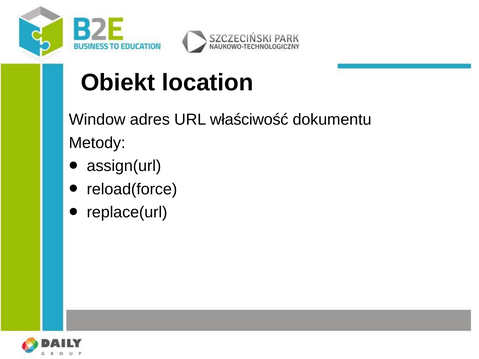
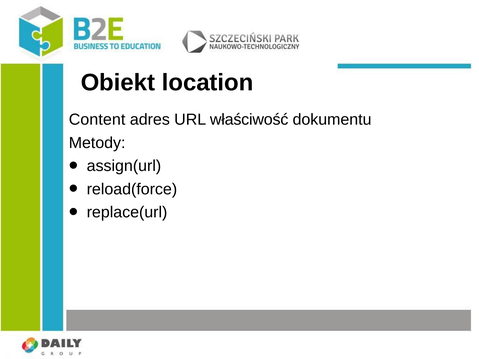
Window: Window -> Content
